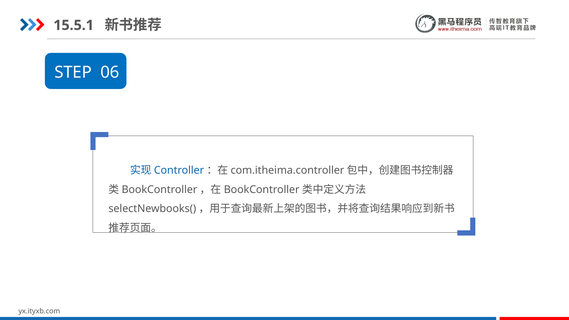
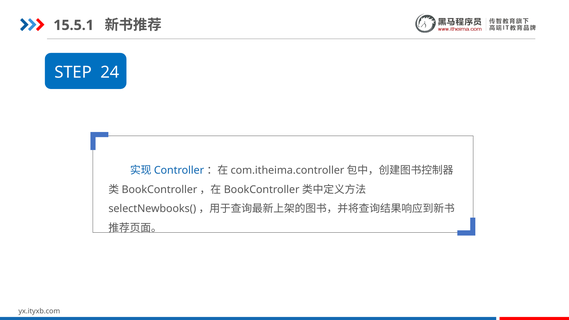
06: 06 -> 24
